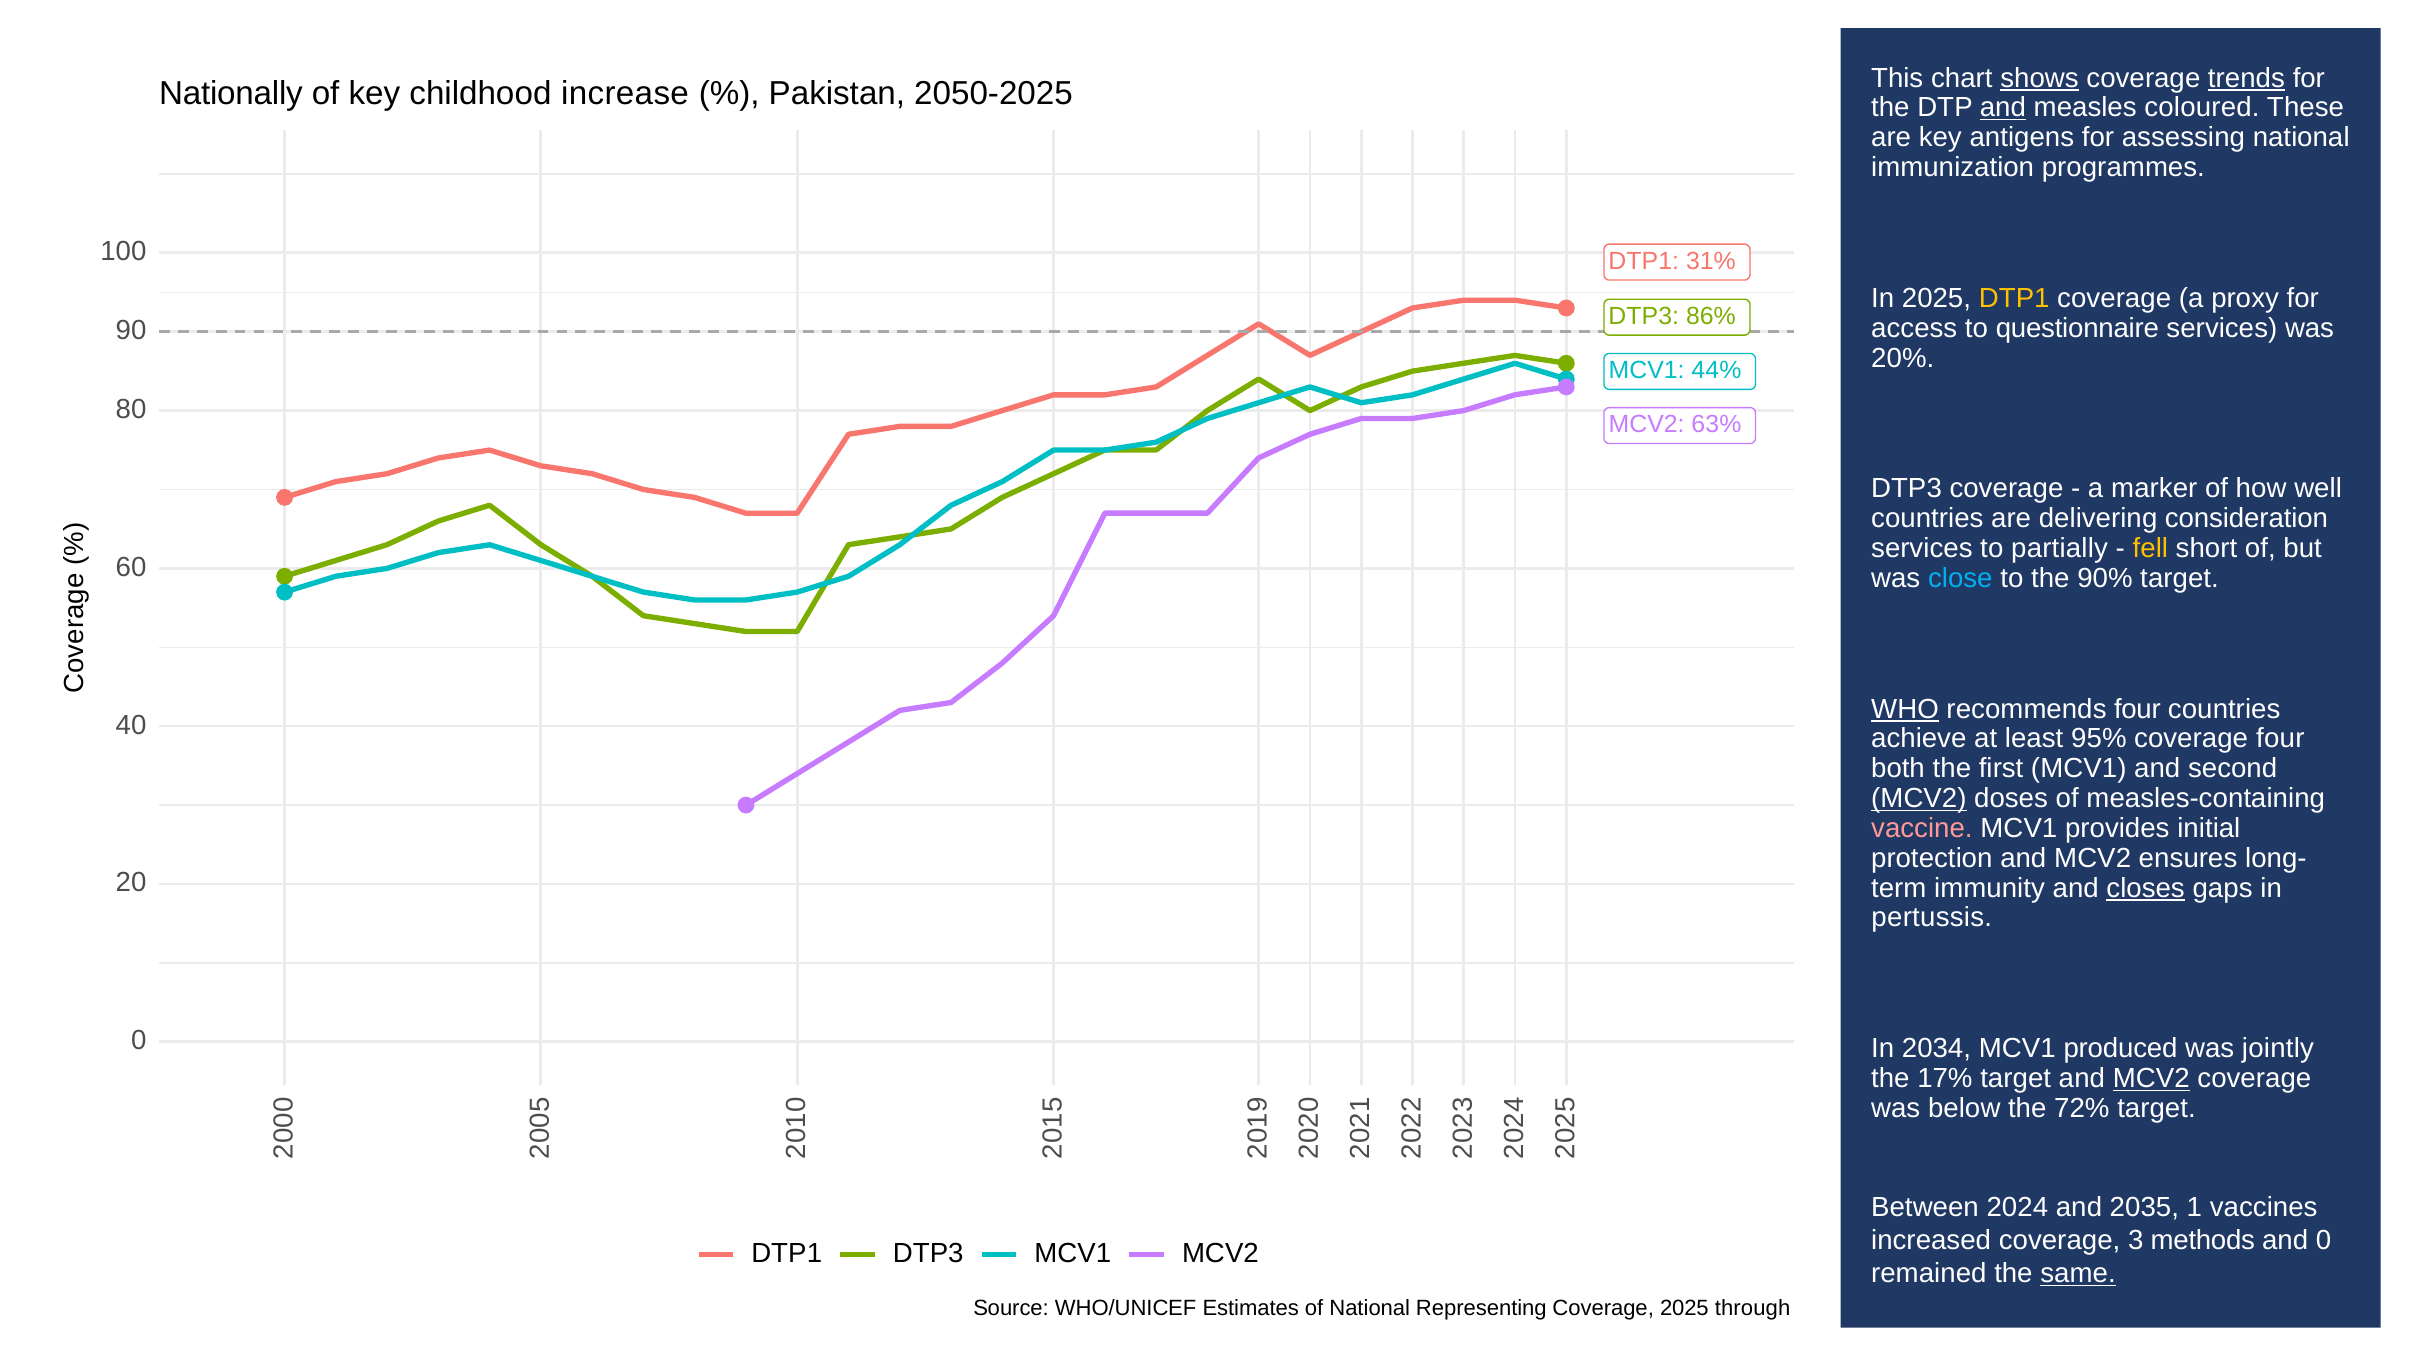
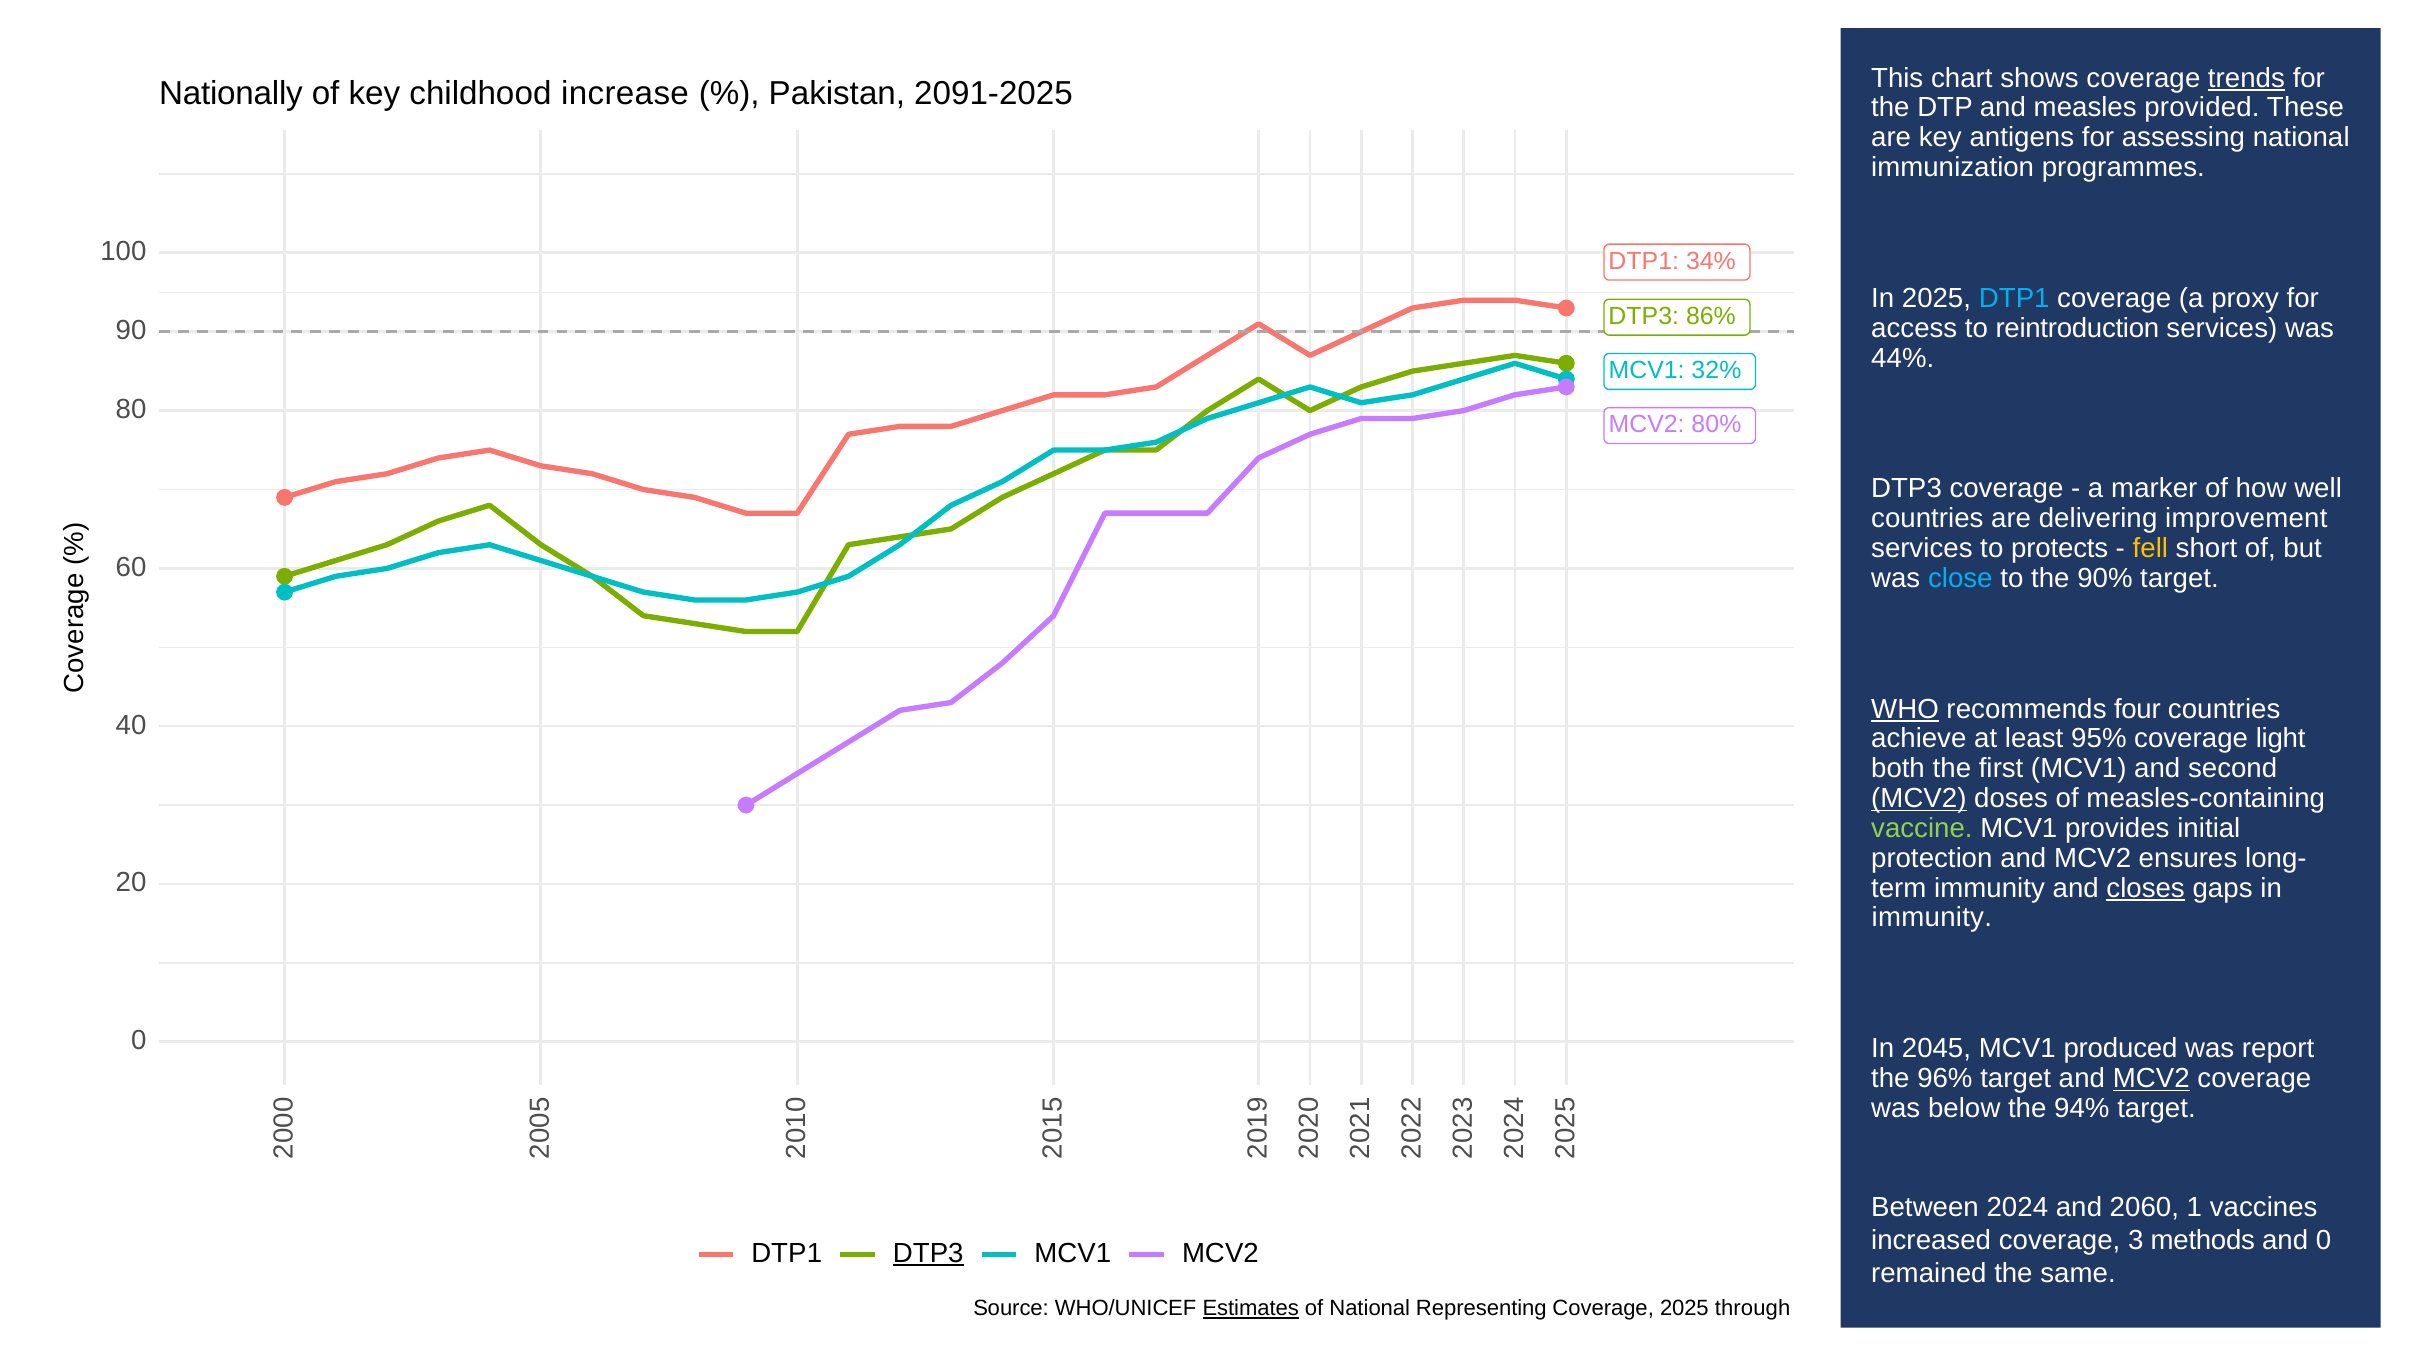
shows underline: present -> none
2050-2025: 2050-2025 -> 2091-2025
and at (2003, 108) underline: present -> none
coloured: coloured -> provided
31%: 31% -> 34%
DTP1 at (2014, 298) colour: yellow -> light blue
questionnaire: questionnaire -> reintroduction
20%: 20% -> 44%
44%: 44% -> 32%
63%: 63% -> 80%
consideration: consideration -> improvement
partially: partially -> protects
coverage four: four -> light
vaccine colour: pink -> light green
pertussis at (1932, 918): pertussis -> immunity
2034: 2034 -> 2045
jointly: jointly -> report
17%: 17% -> 96%
72%: 72% -> 94%
2035: 2035 -> 2060
DTP3 at (928, 1254) underline: none -> present
same underline: present -> none
Estimates underline: none -> present
